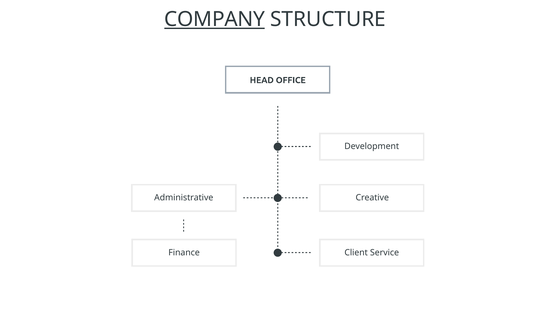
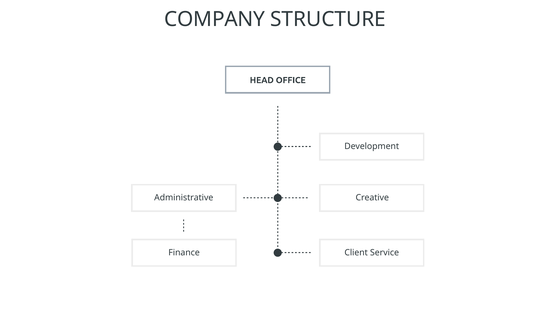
COMPANY underline: present -> none
